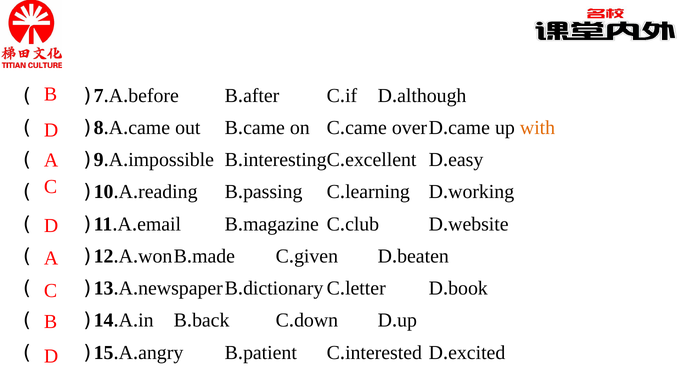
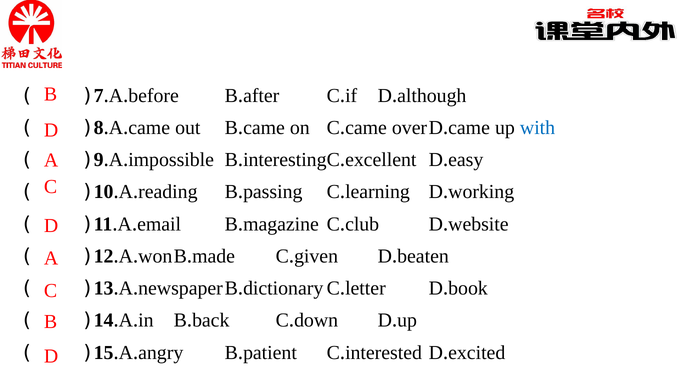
with colour: orange -> blue
